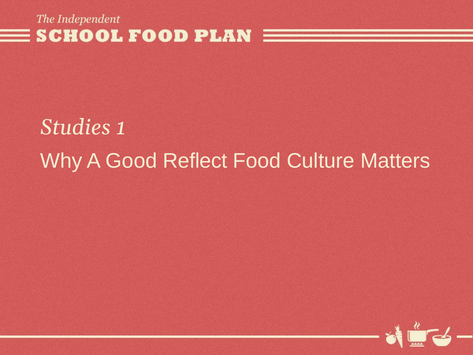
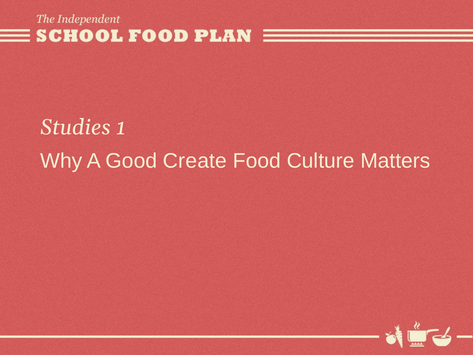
Reflect: Reflect -> Create
